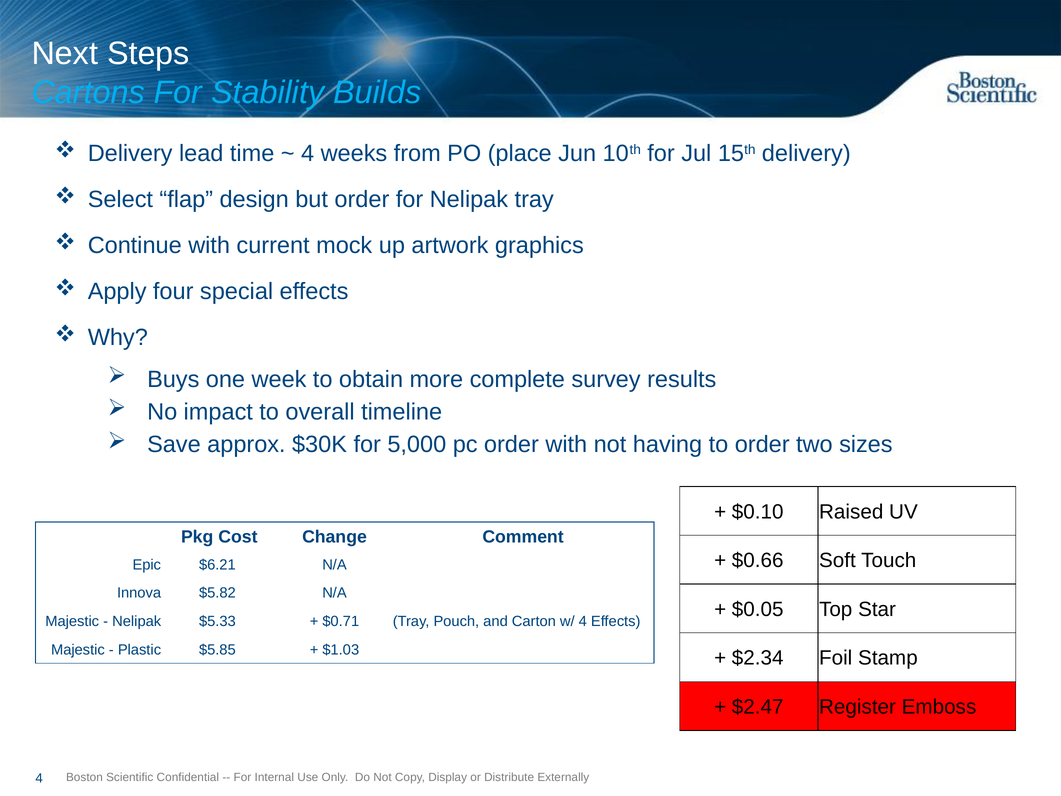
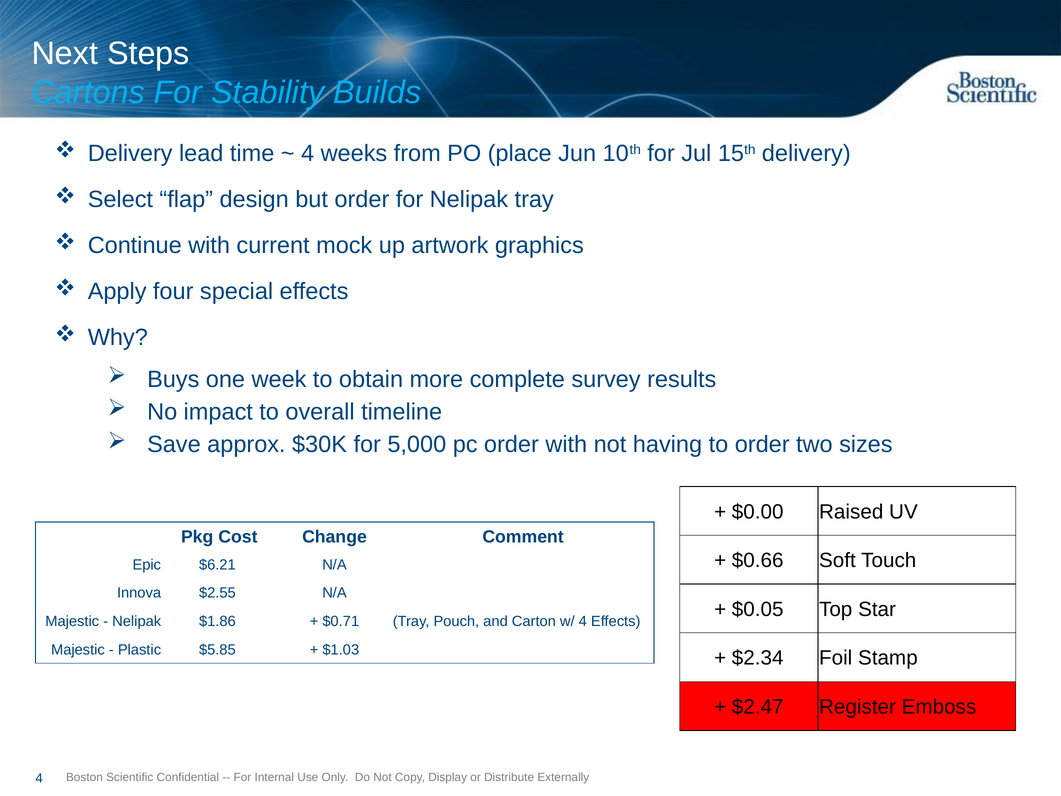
$0.10: $0.10 -> $0.00
$5.82: $5.82 -> $2.55
$5.33: $5.33 -> $1.86
